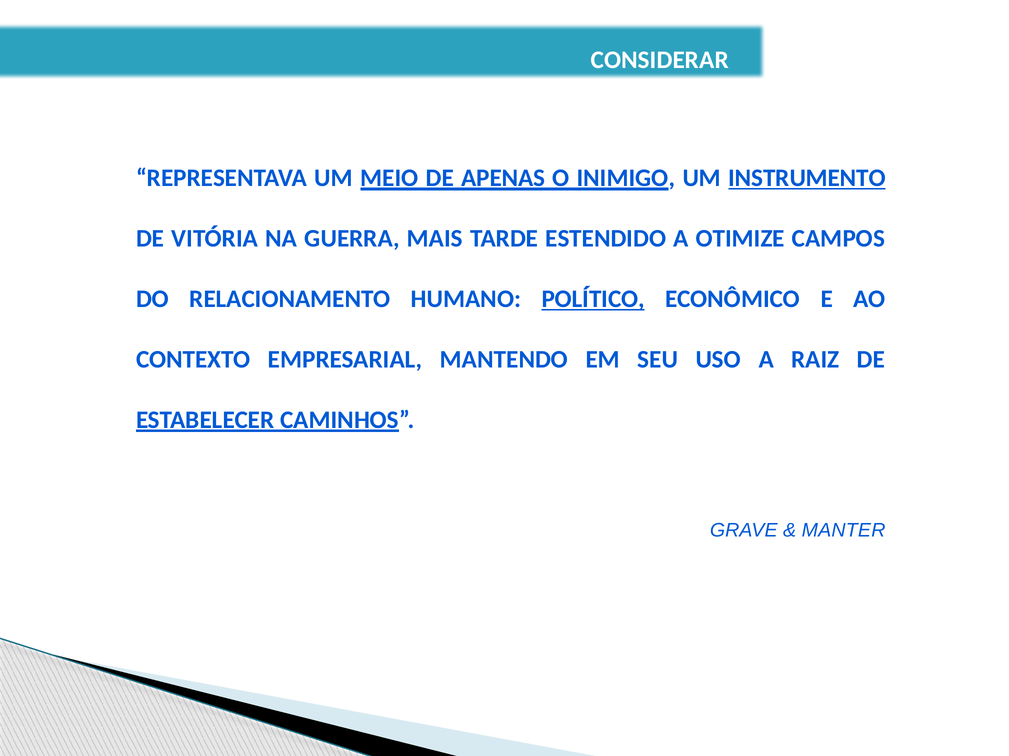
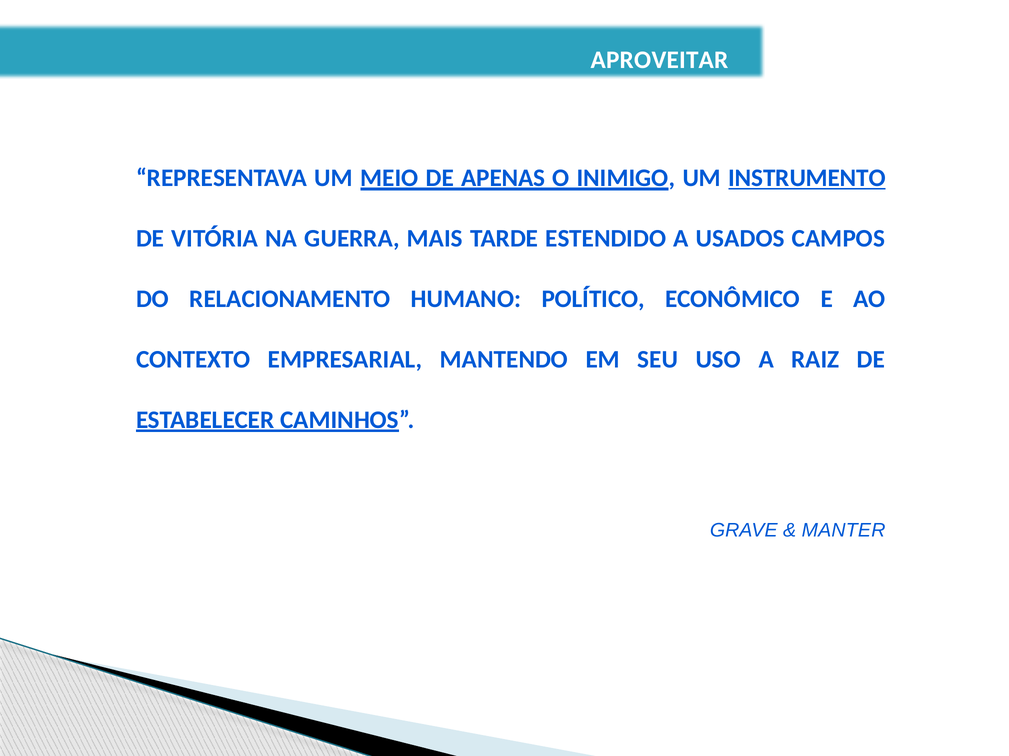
CONSIDERAR: CONSIDERAR -> APROVEITAR
OTIMIZE: OTIMIZE -> USADOS
POLÍTICO underline: present -> none
